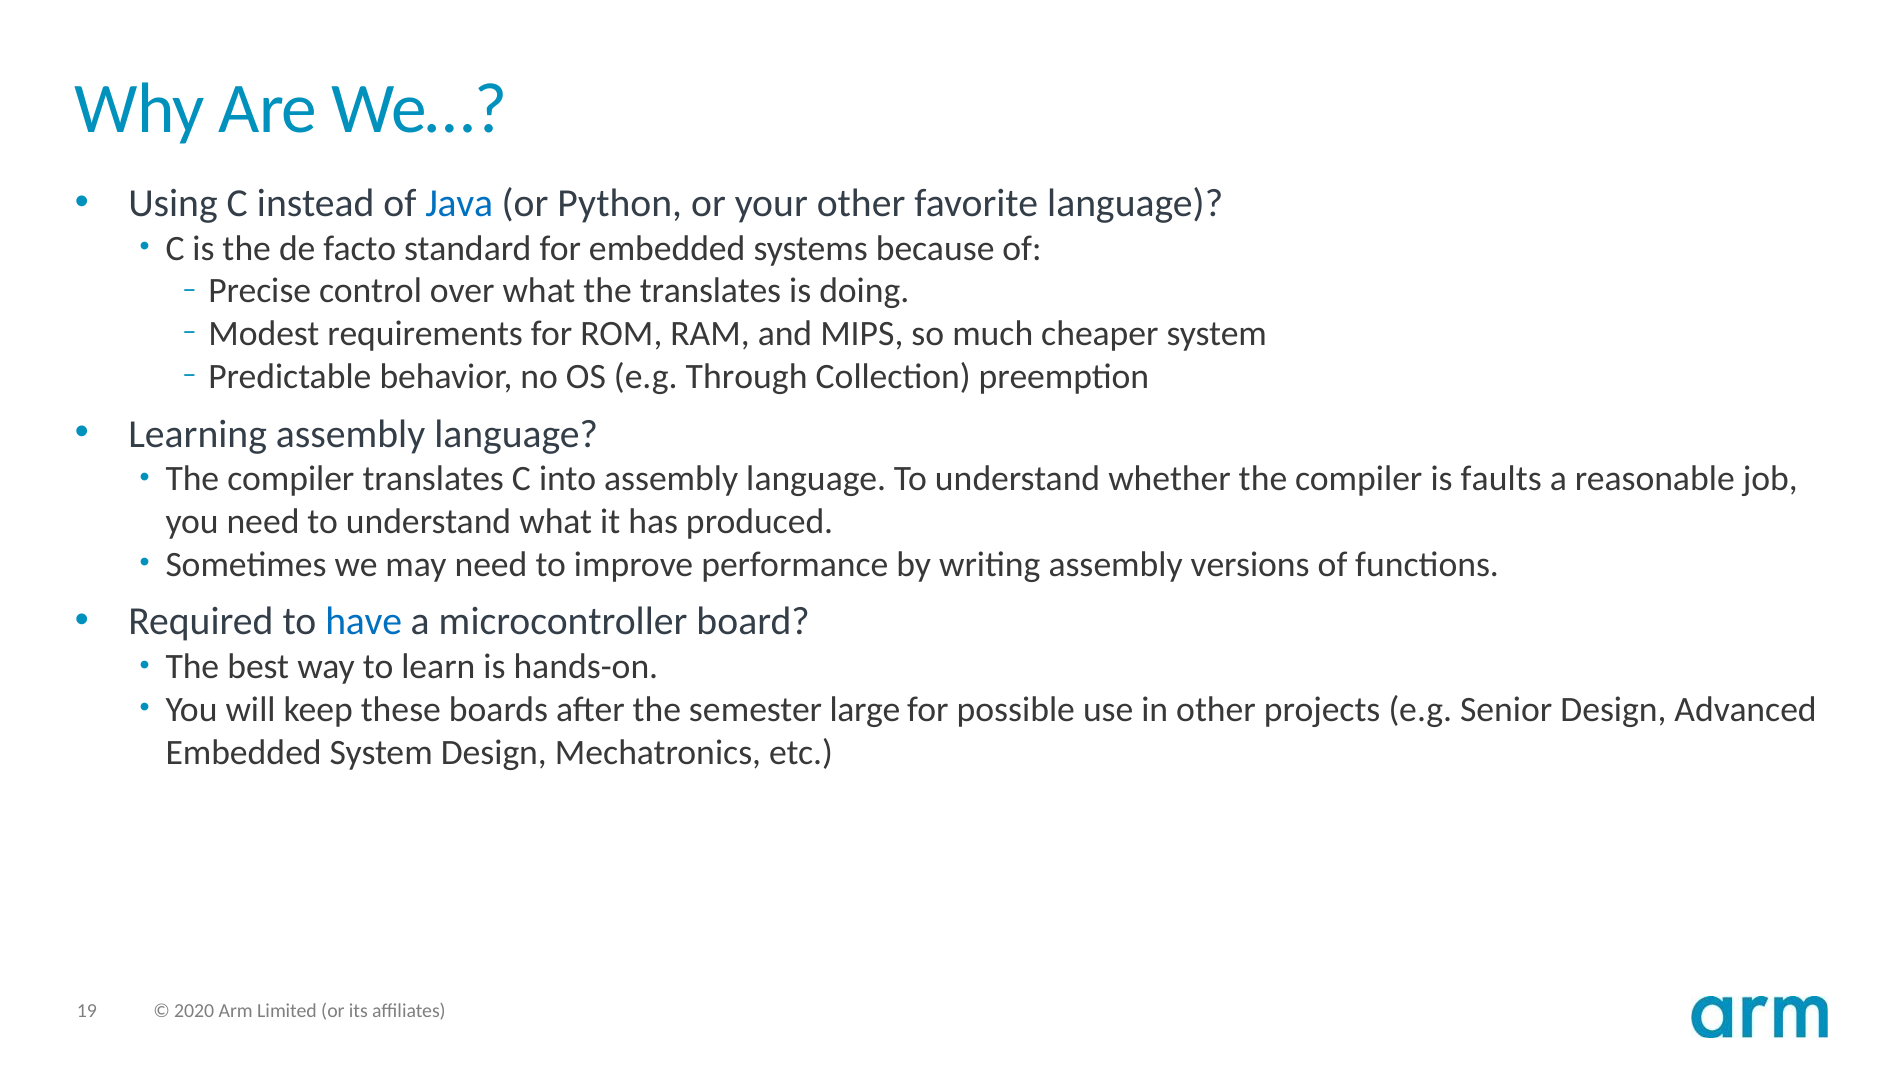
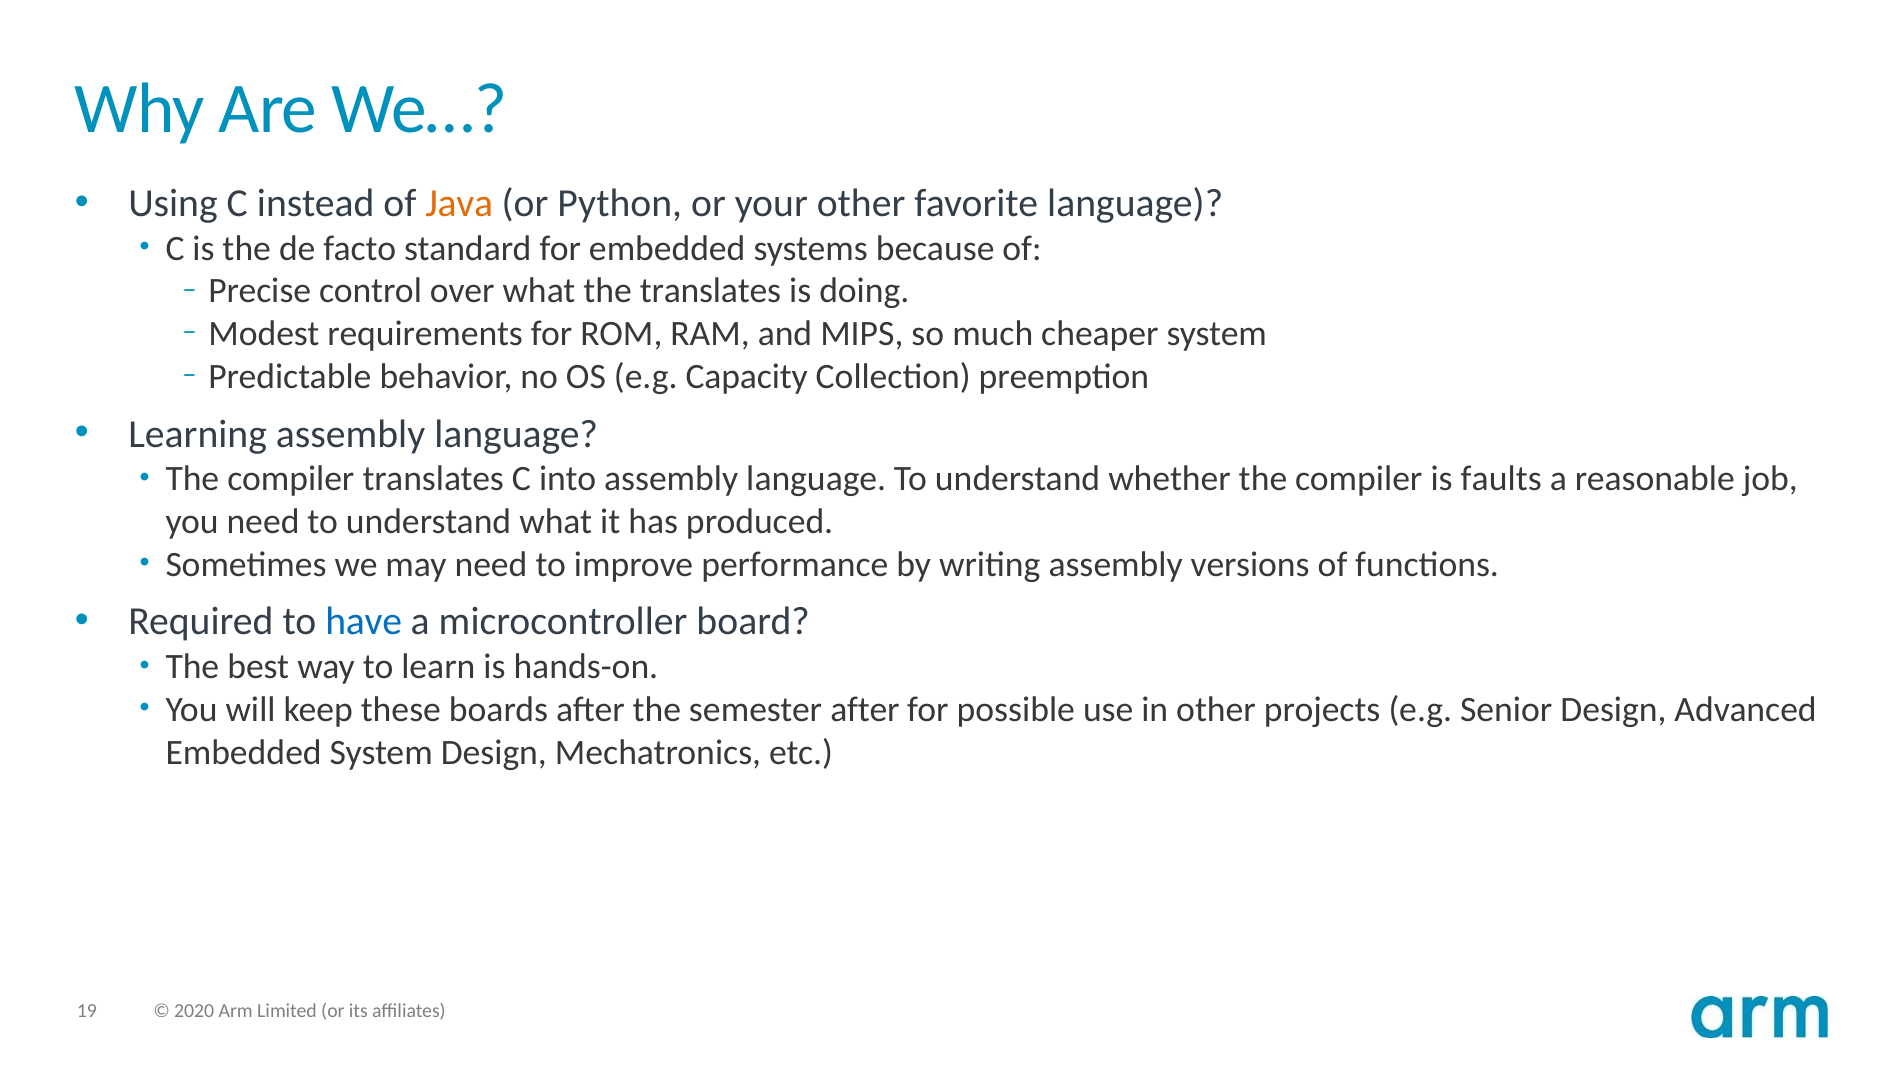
Java colour: blue -> orange
Through: Through -> Capacity
semester large: large -> after
